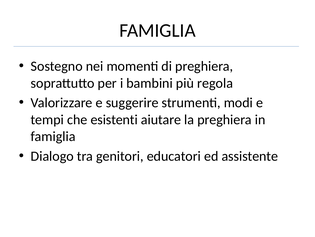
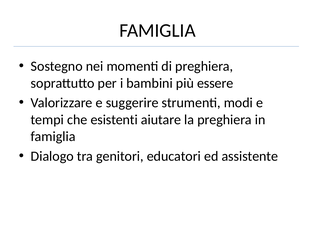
regola: regola -> essere
